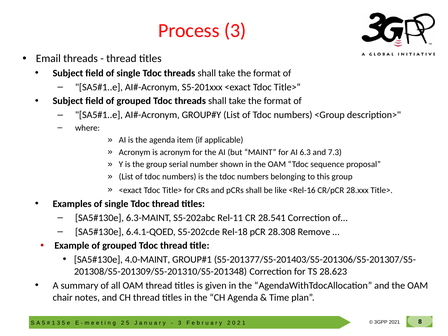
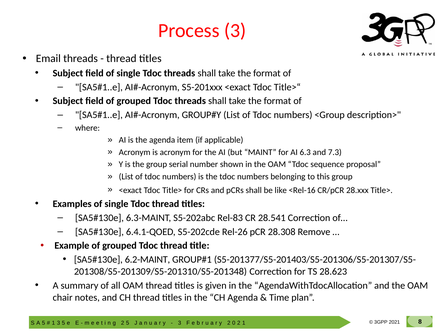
Rel-11: Rel-11 -> Rel-83
Rel-18: Rel-18 -> Rel-26
4.0-MAINT: 4.0-MAINT -> 6.2-MAINT
